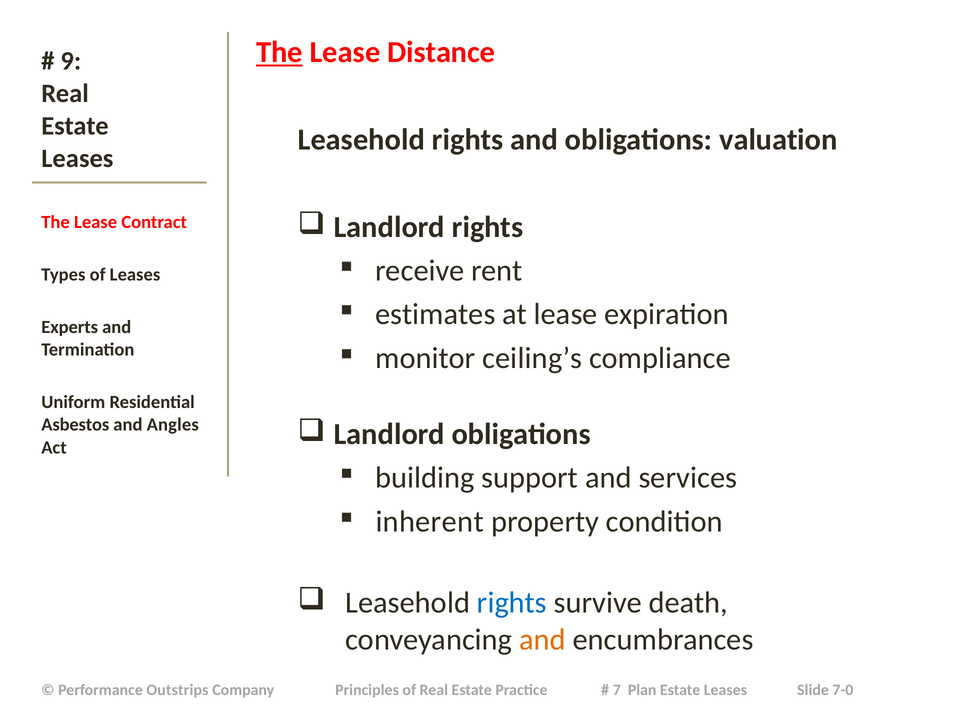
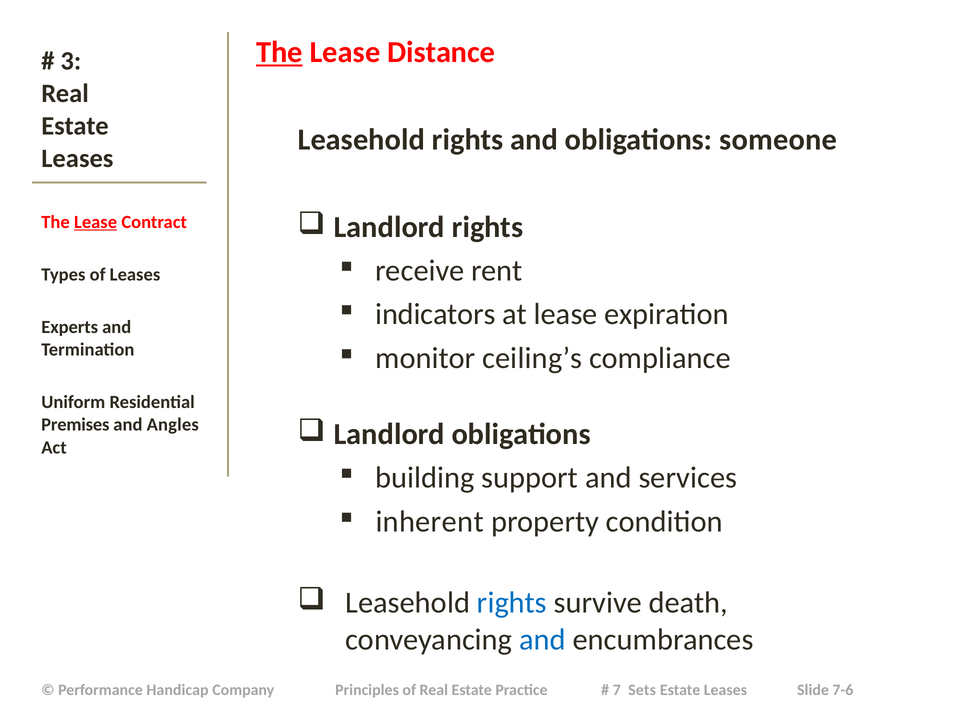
9: 9 -> 3
valuation: valuation -> someone
Lease at (96, 222) underline: none -> present
estimates: estimates -> indicators
Asbestos: Asbestos -> Premises
and at (542, 640) colour: orange -> blue
Outstrips: Outstrips -> Handicap
Plan: Plan -> Sets
7-0: 7-0 -> 7-6
